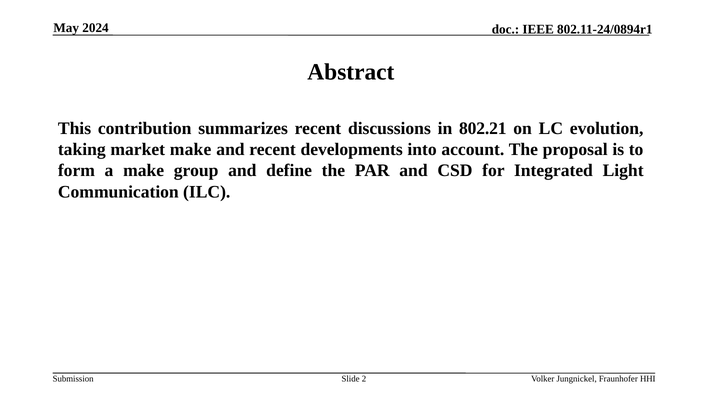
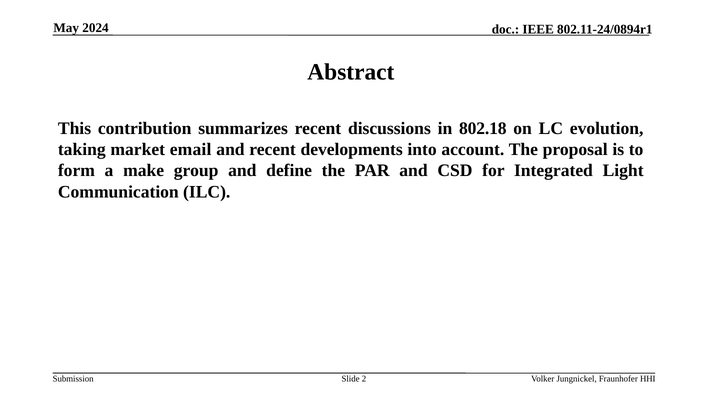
802.21: 802.21 -> 802.18
market make: make -> email
